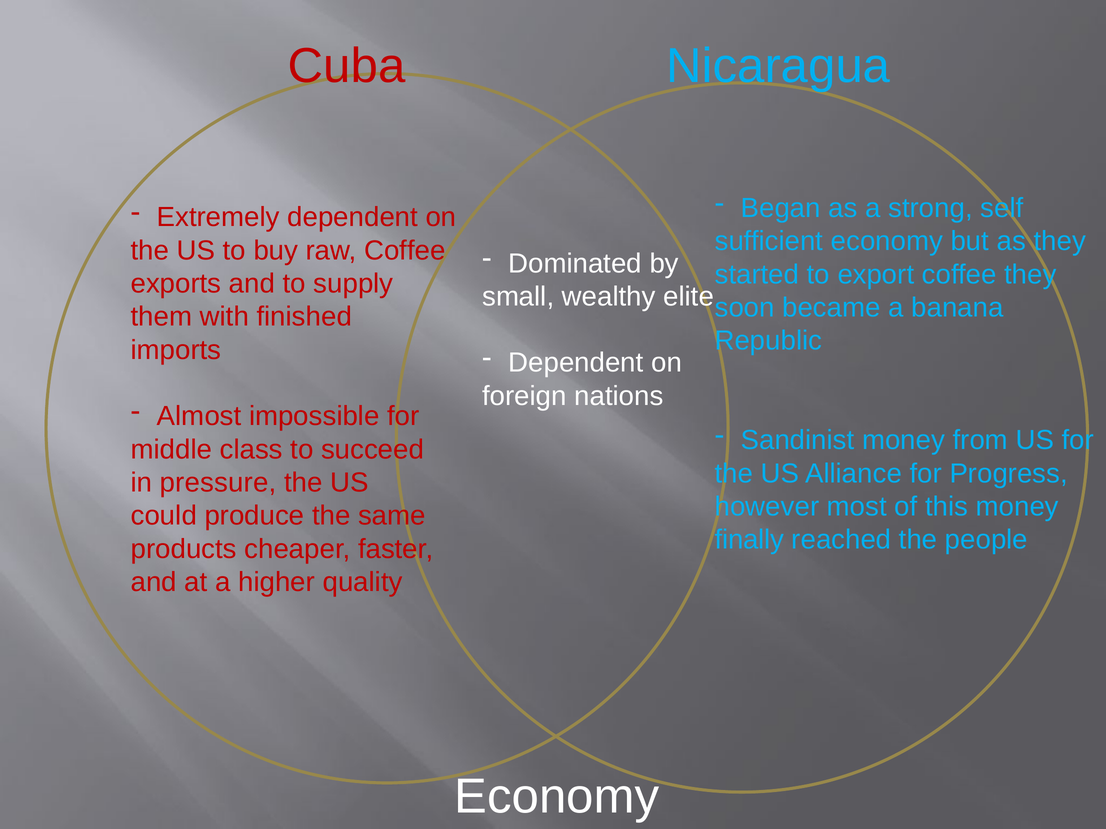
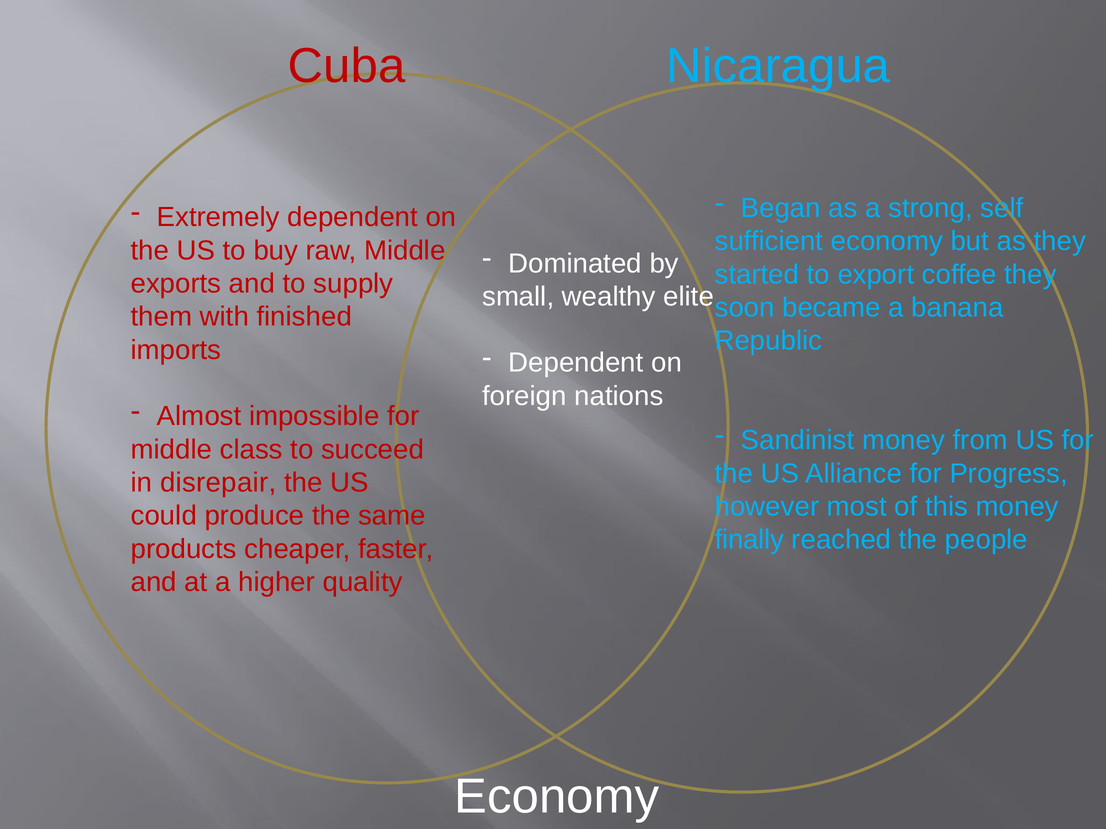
raw Coffee: Coffee -> Middle
pressure: pressure -> disrepair
